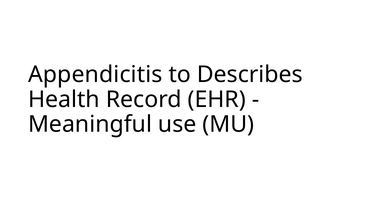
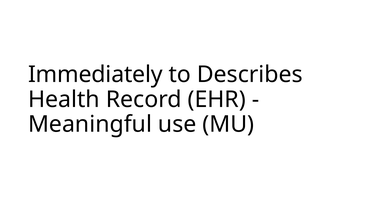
Appendicitis: Appendicitis -> Immediately
